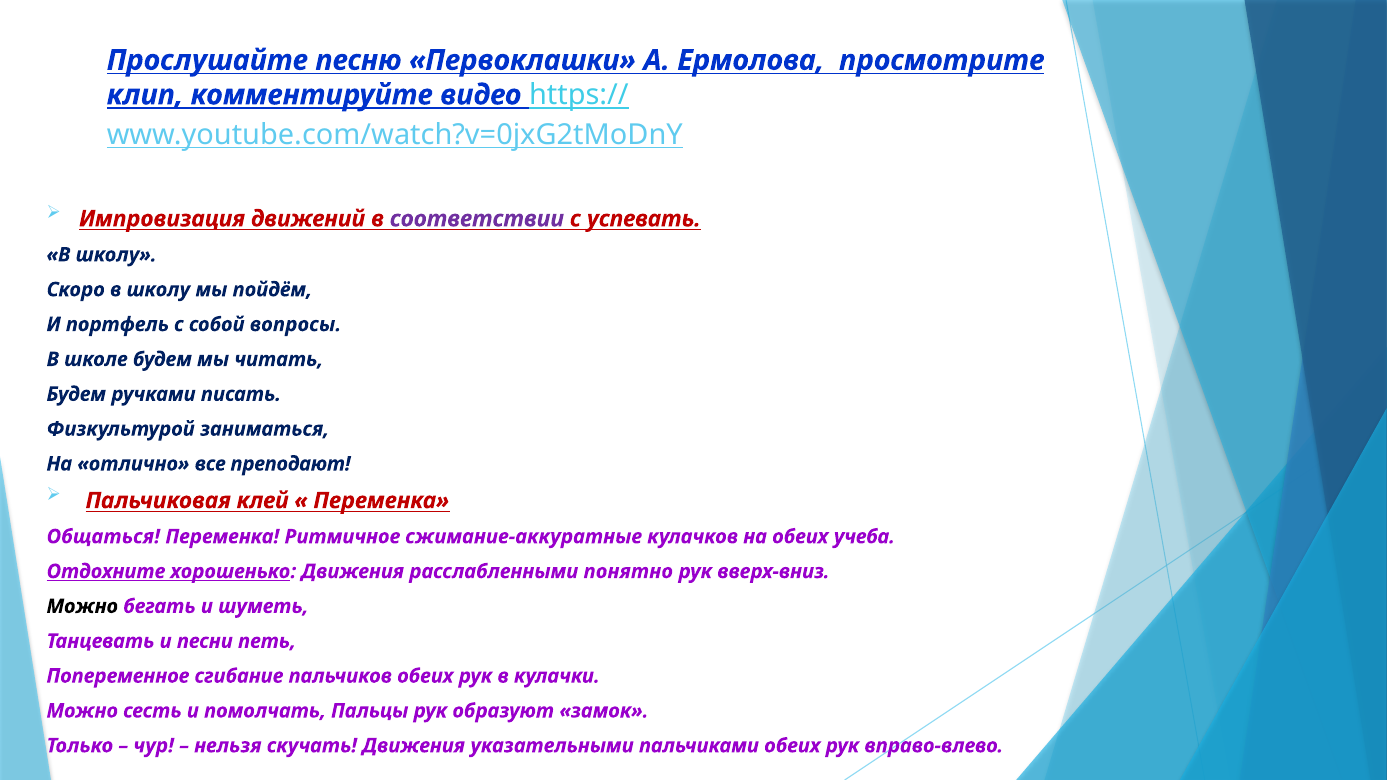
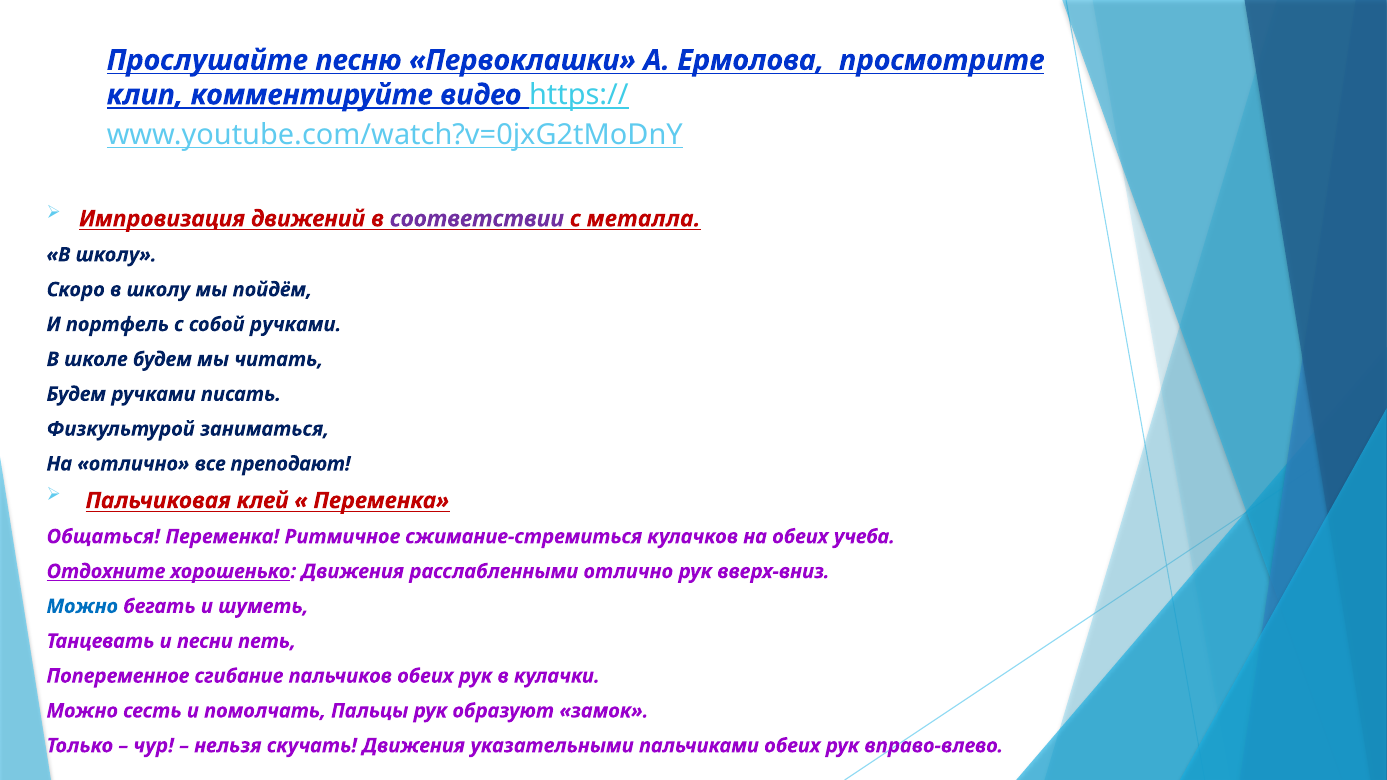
успевать: успевать -> металла
собой вопросы: вопросы -> ручками
сжимание-аккуратные: сжимание-аккуратные -> сжимание-стремиться
расслабленными понятно: понятно -> отлично
Можно at (82, 606) colour: black -> blue
